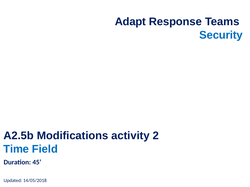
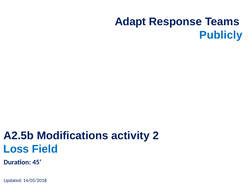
Security: Security -> Publicly
Time: Time -> Loss
